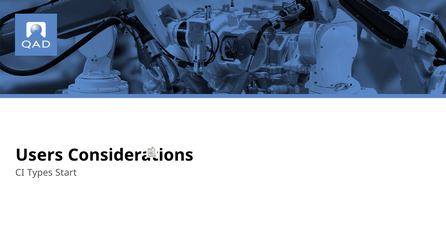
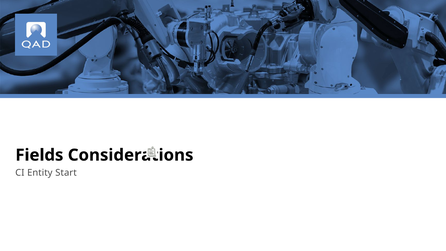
Users: Users -> Fields
Types: Types -> Entity
